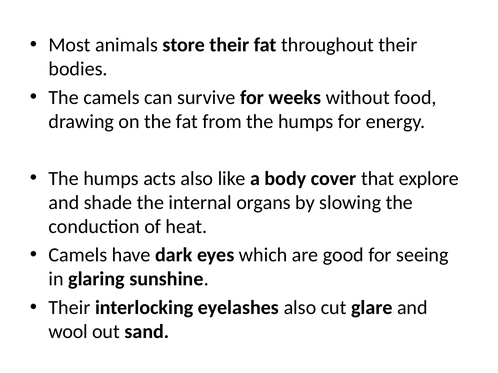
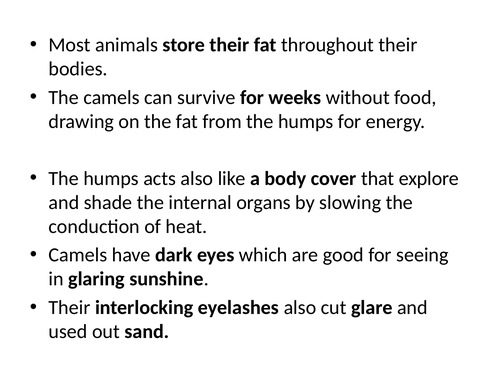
wool: wool -> used
